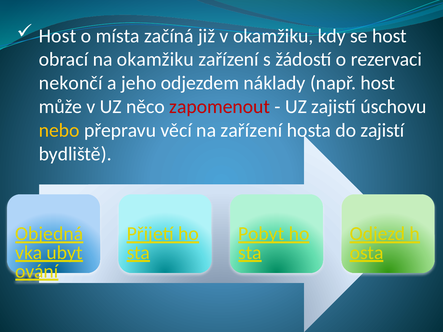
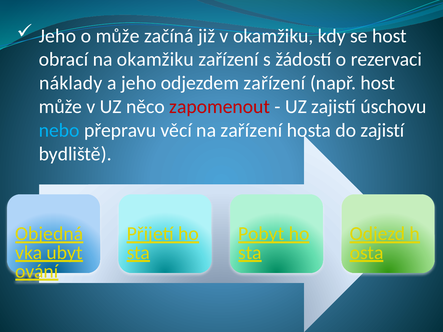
Host at (58, 36): Host -> Jeho
o místa: místa -> může
nekončí: nekončí -> náklady
odjezdem náklady: náklady -> zařízení
nebo colour: yellow -> light blue
